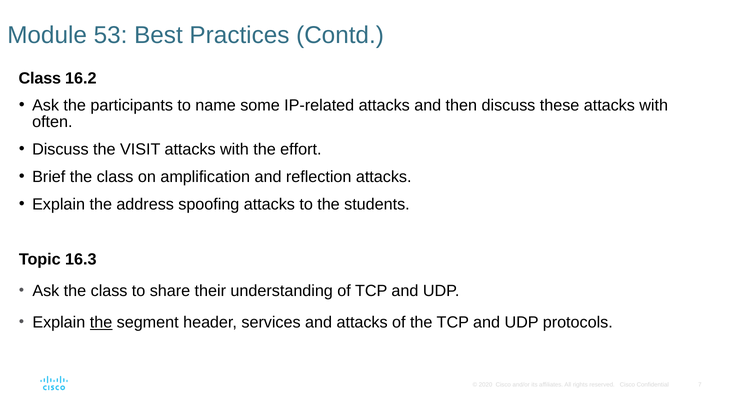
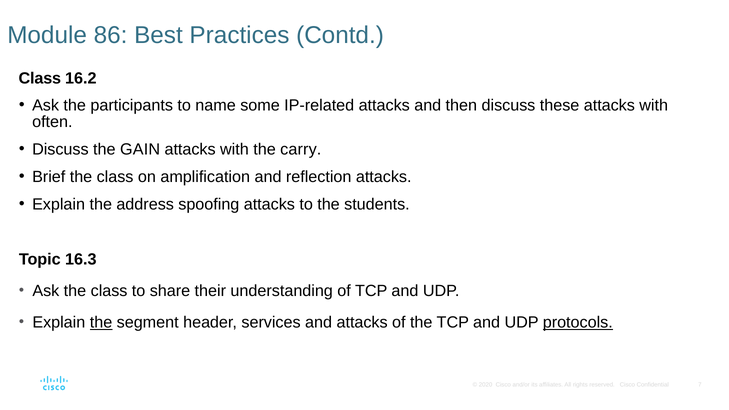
53: 53 -> 86
VISIT: VISIT -> GAIN
effort: effort -> carry
protocols underline: none -> present
